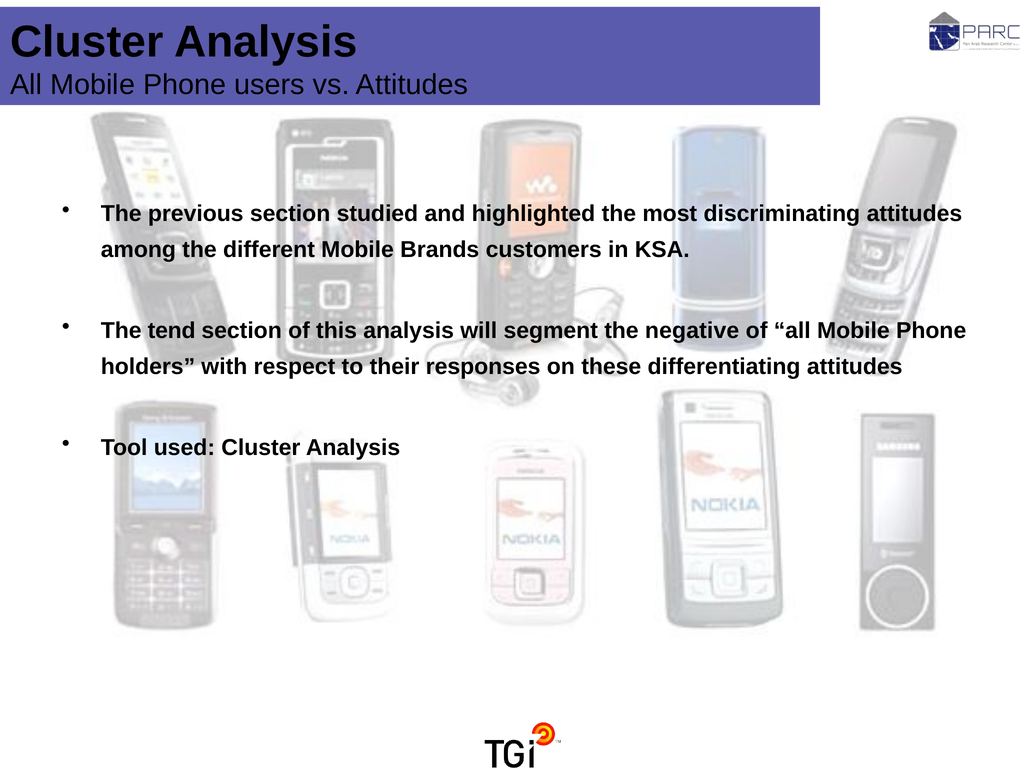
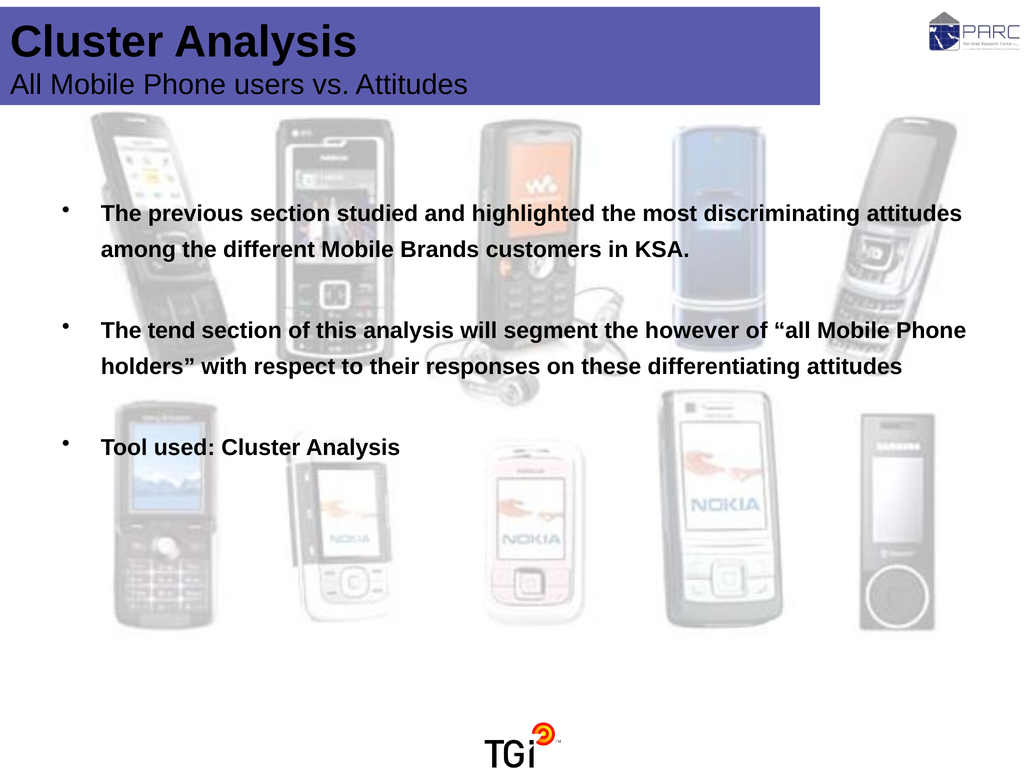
negative: negative -> however
